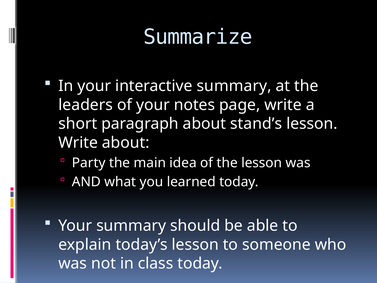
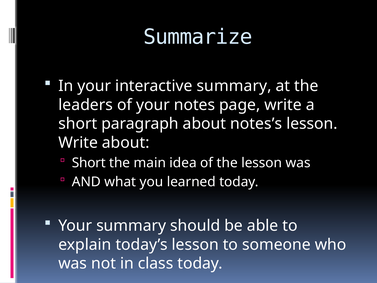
stand’s: stand’s -> notes’s
Party at (89, 163): Party -> Short
